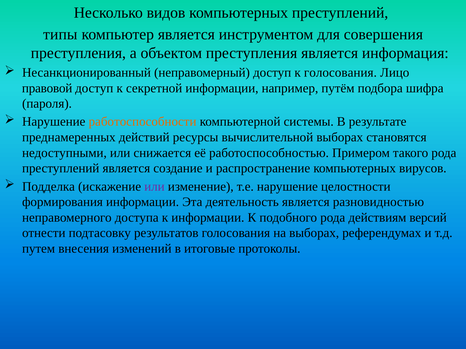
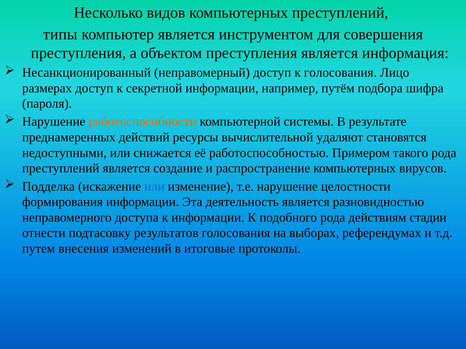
правовой: правовой -> размерах
вычислительной выборах: выборах -> удаляют
или at (154, 187) colour: purple -> blue
версий: версий -> стадии
